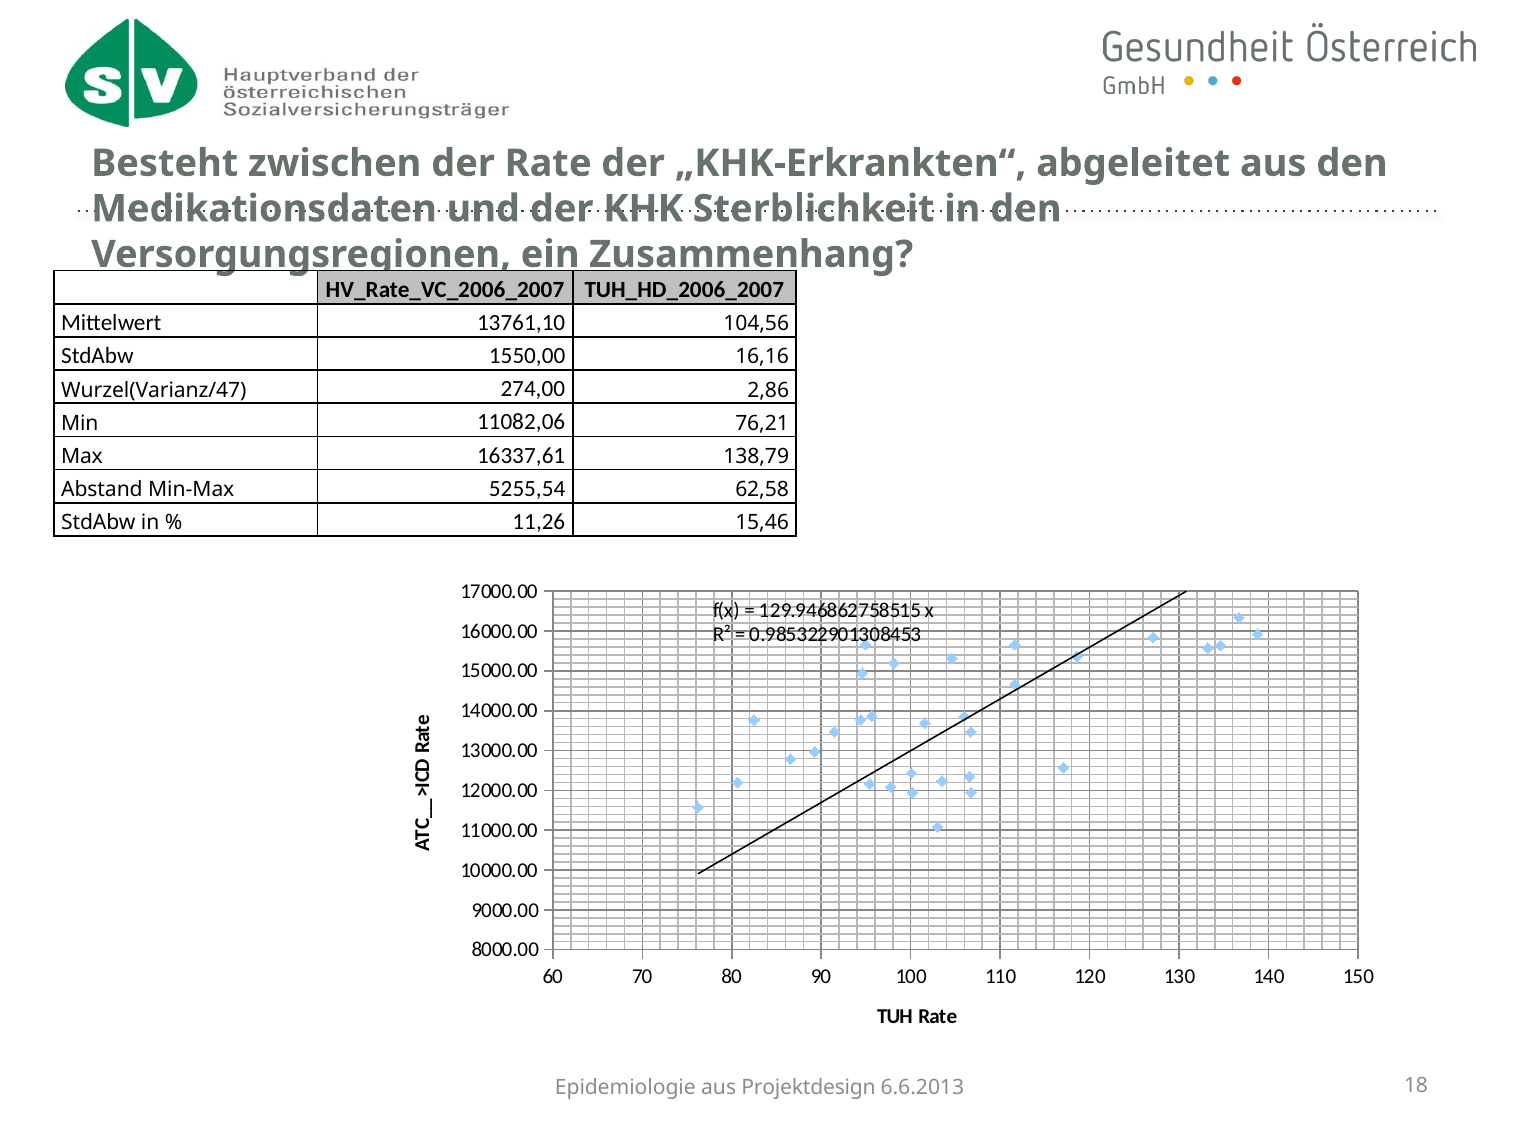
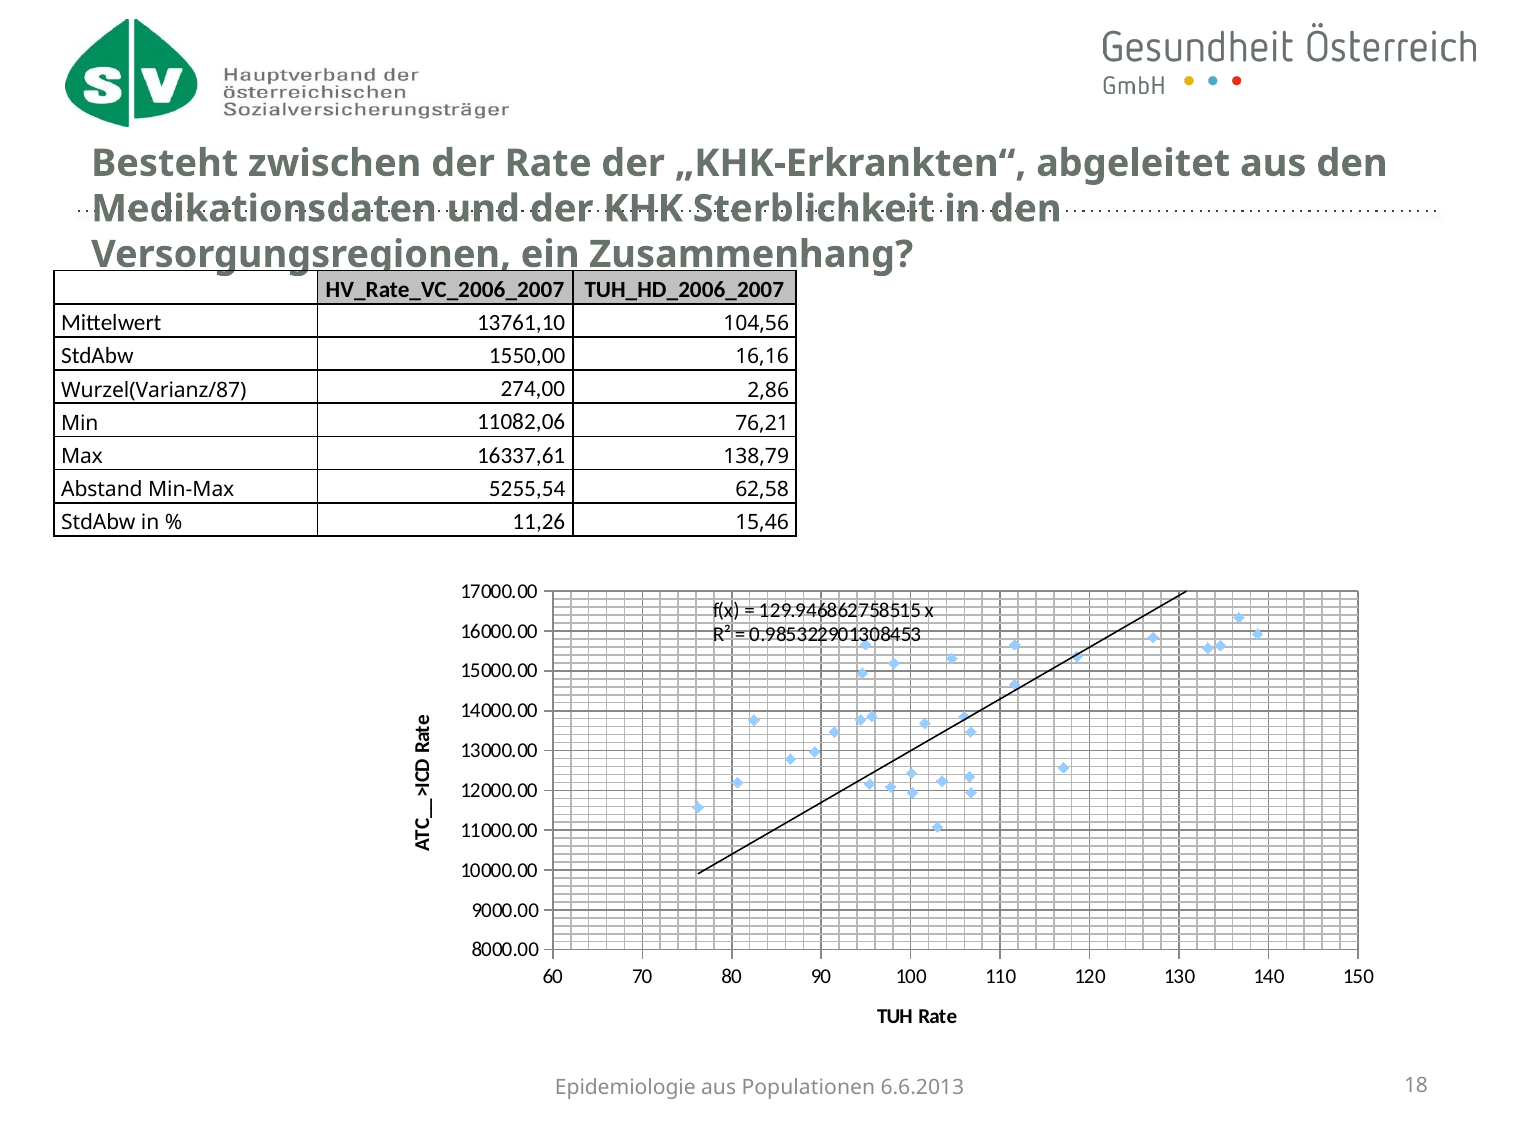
Wurzel(Varianz/47: Wurzel(Varianz/47 -> Wurzel(Varianz/87
Projektdesign: Projektdesign -> Populationen
